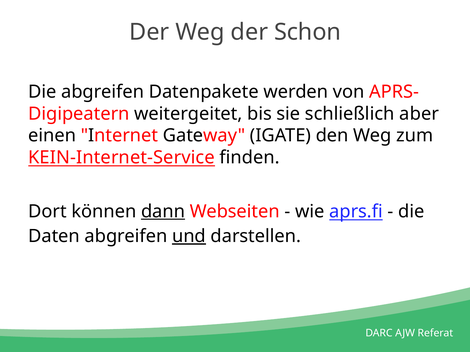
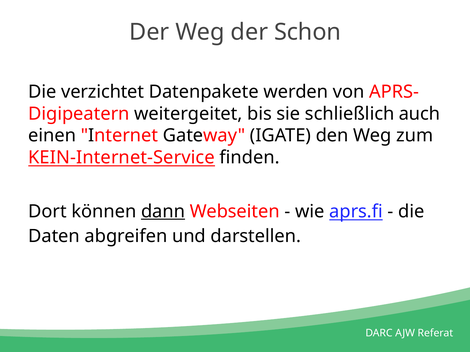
Die abgreifen: abgreifen -> verzichtet
aber: aber -> auch
und underline: present -> none
